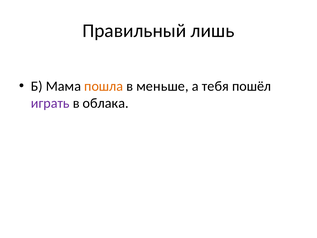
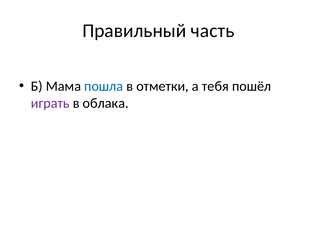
лишь: лишь -> часть
пошла colour: orange -> blue
меньше: меньше -> отметки
